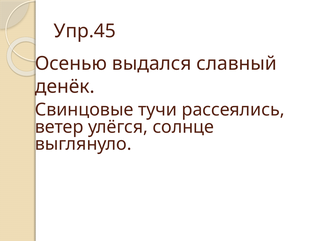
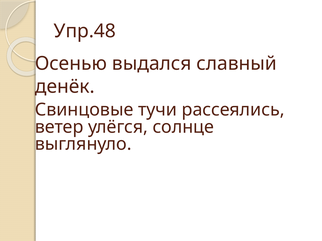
Упр.45: Упр.45 -> Упр.48
